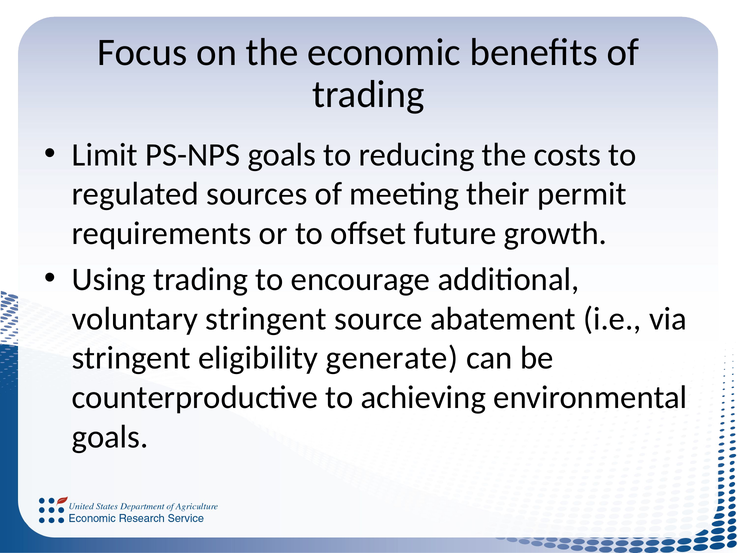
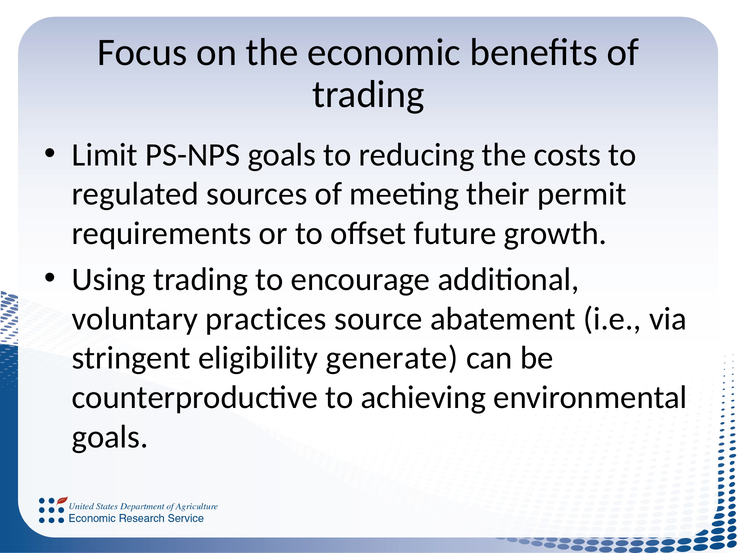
voluntary stringent: stringent -> practices
